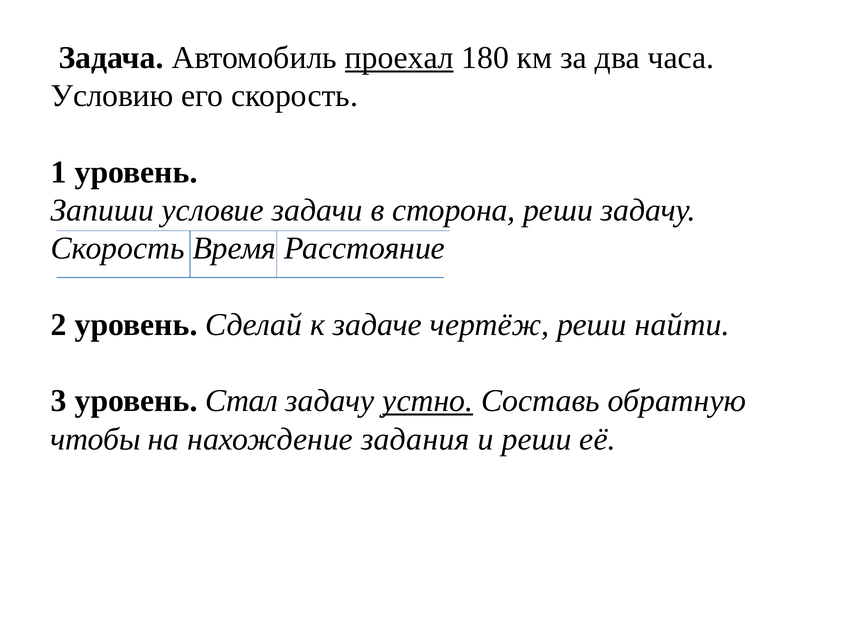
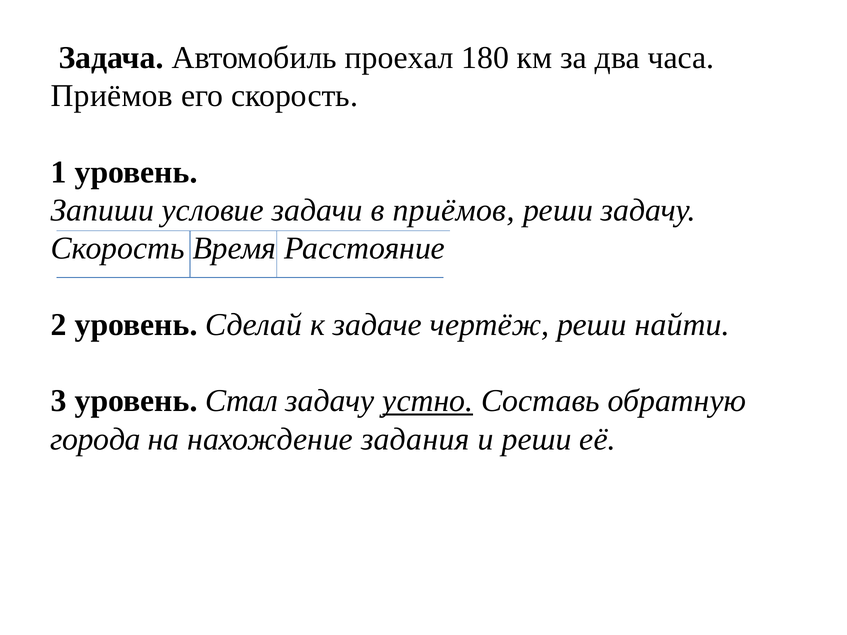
проехал underline: present -> none
Условию at (112, 96): Условию -> Приёмов
в сторона: сторона -> приёмов
чтобы: чтобы -> города
